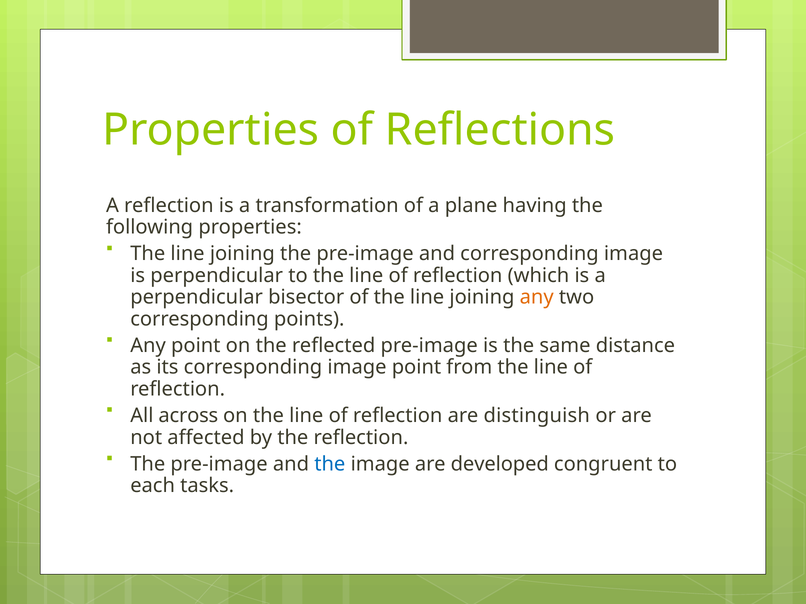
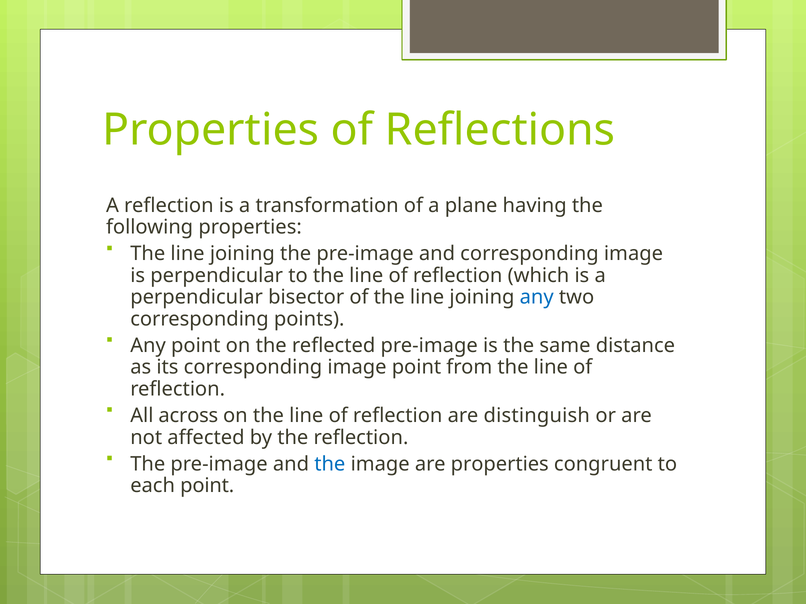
any at (537, 298) colour: orange -> blue
are developed: developed -> properties
each tasks: tasks -> point
